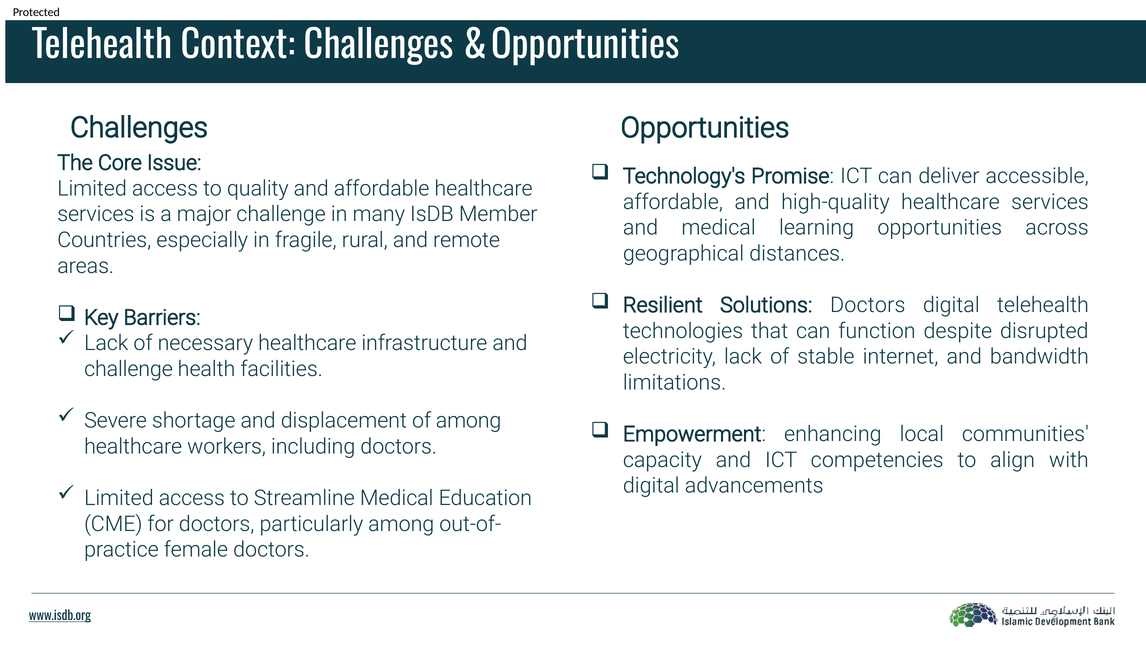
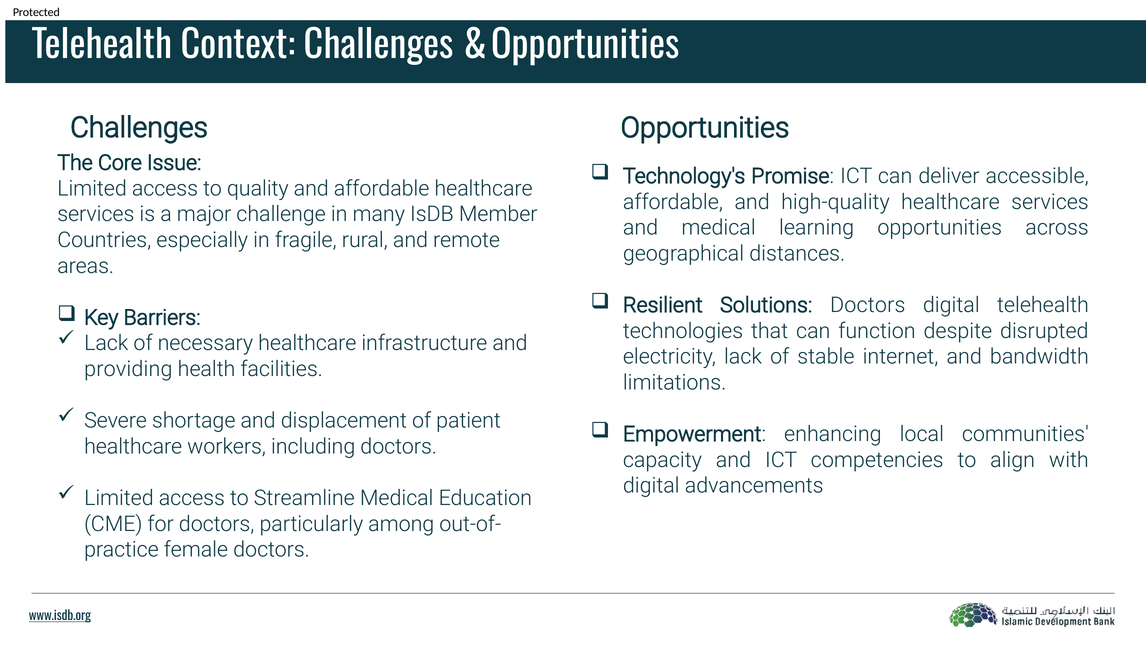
challenge at (129, 369): challenge -> providing
of among: among -> patient
